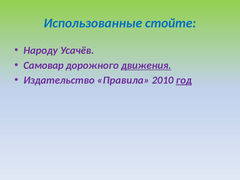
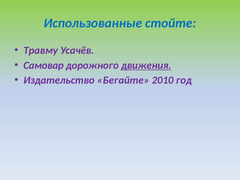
Народу: Народу -> Травму
Правила: Правила -> Бегайте
год underline: present -> none
